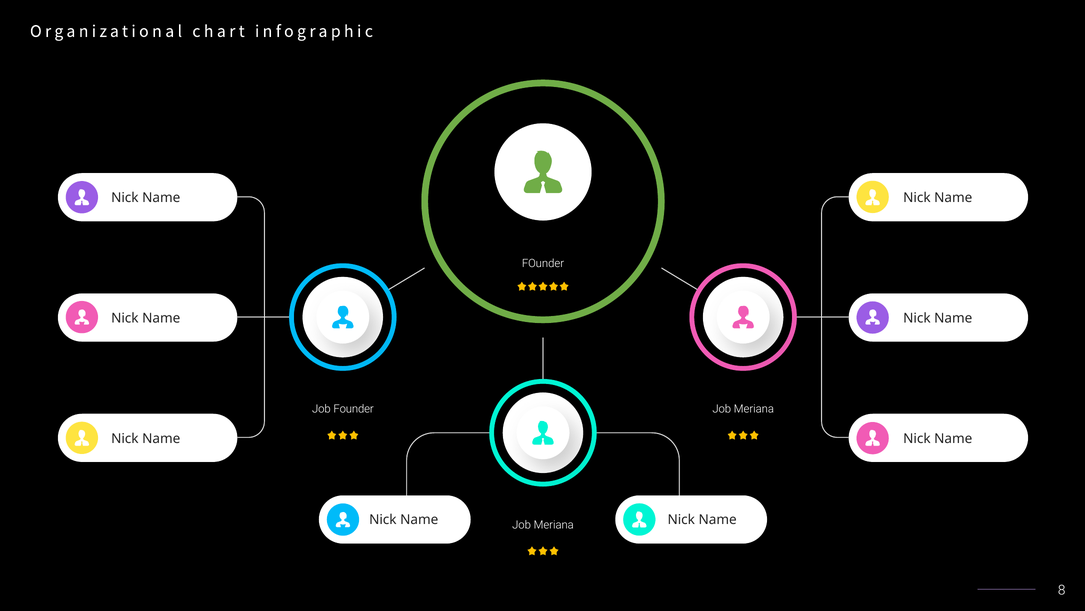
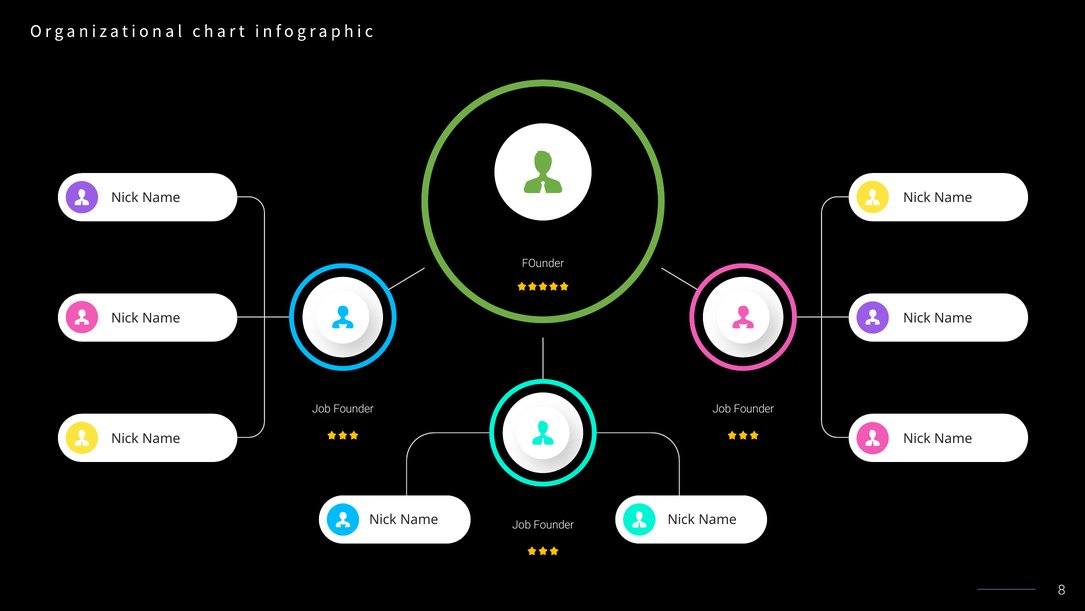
Meriana at (754, 409): Meriana -> Founder
Meriana at (554, 524): Meriana -> Founder
